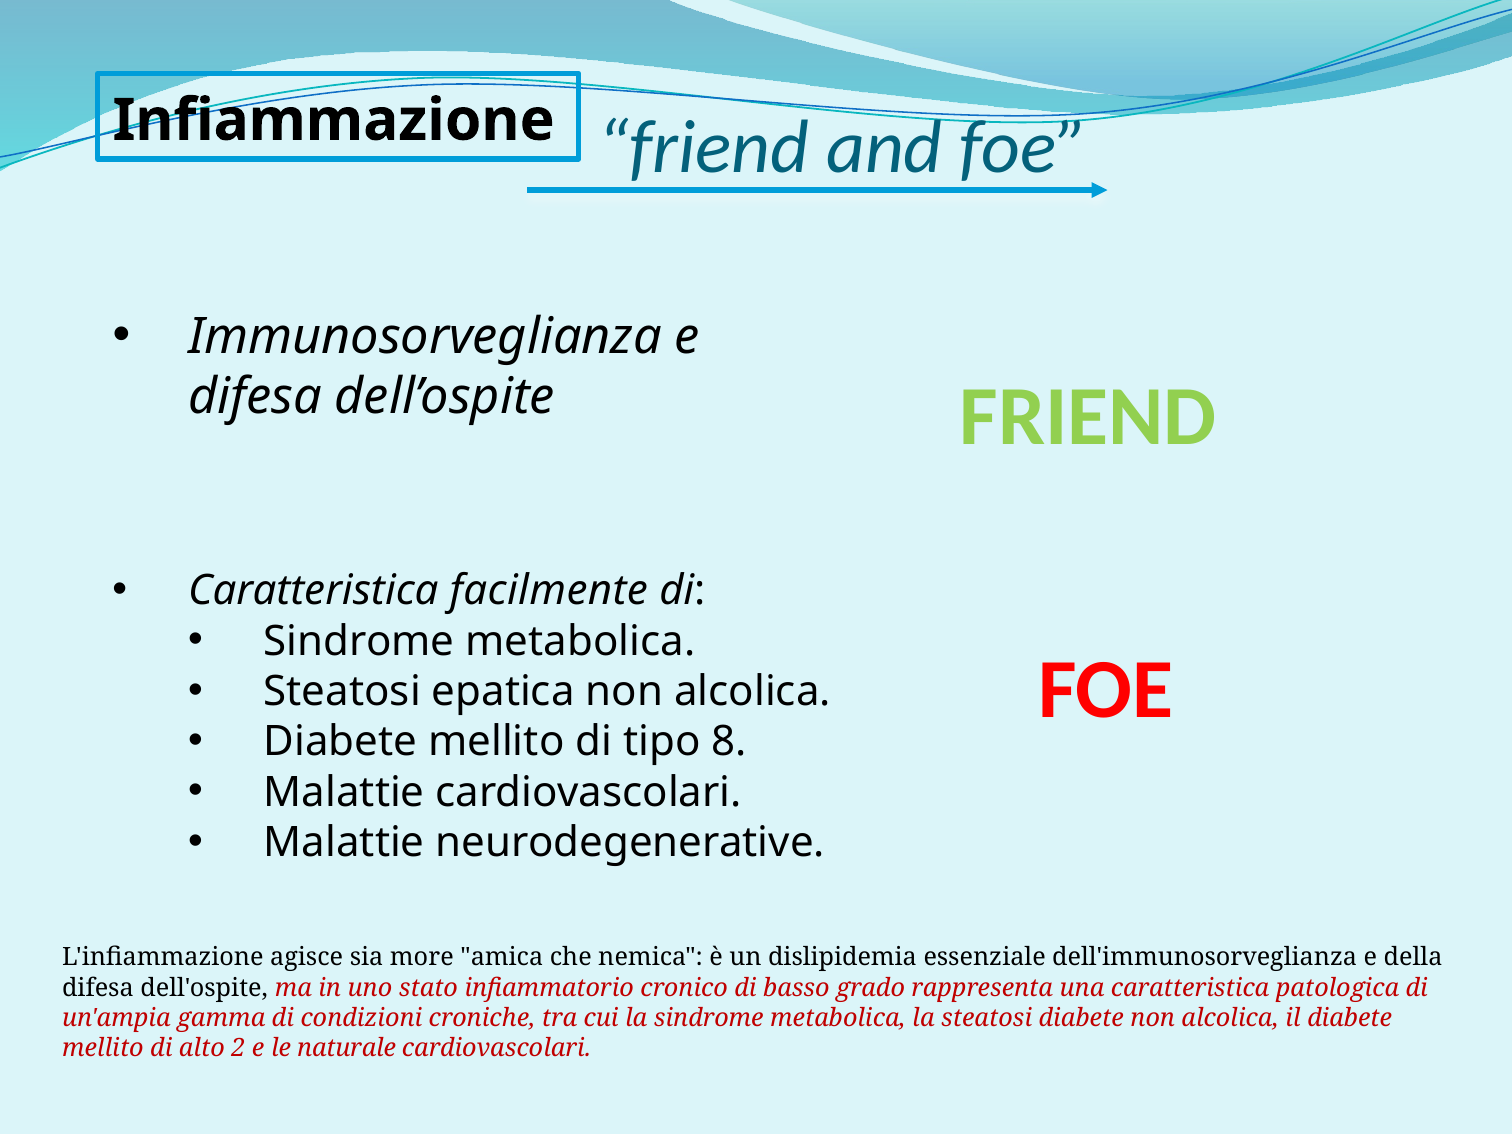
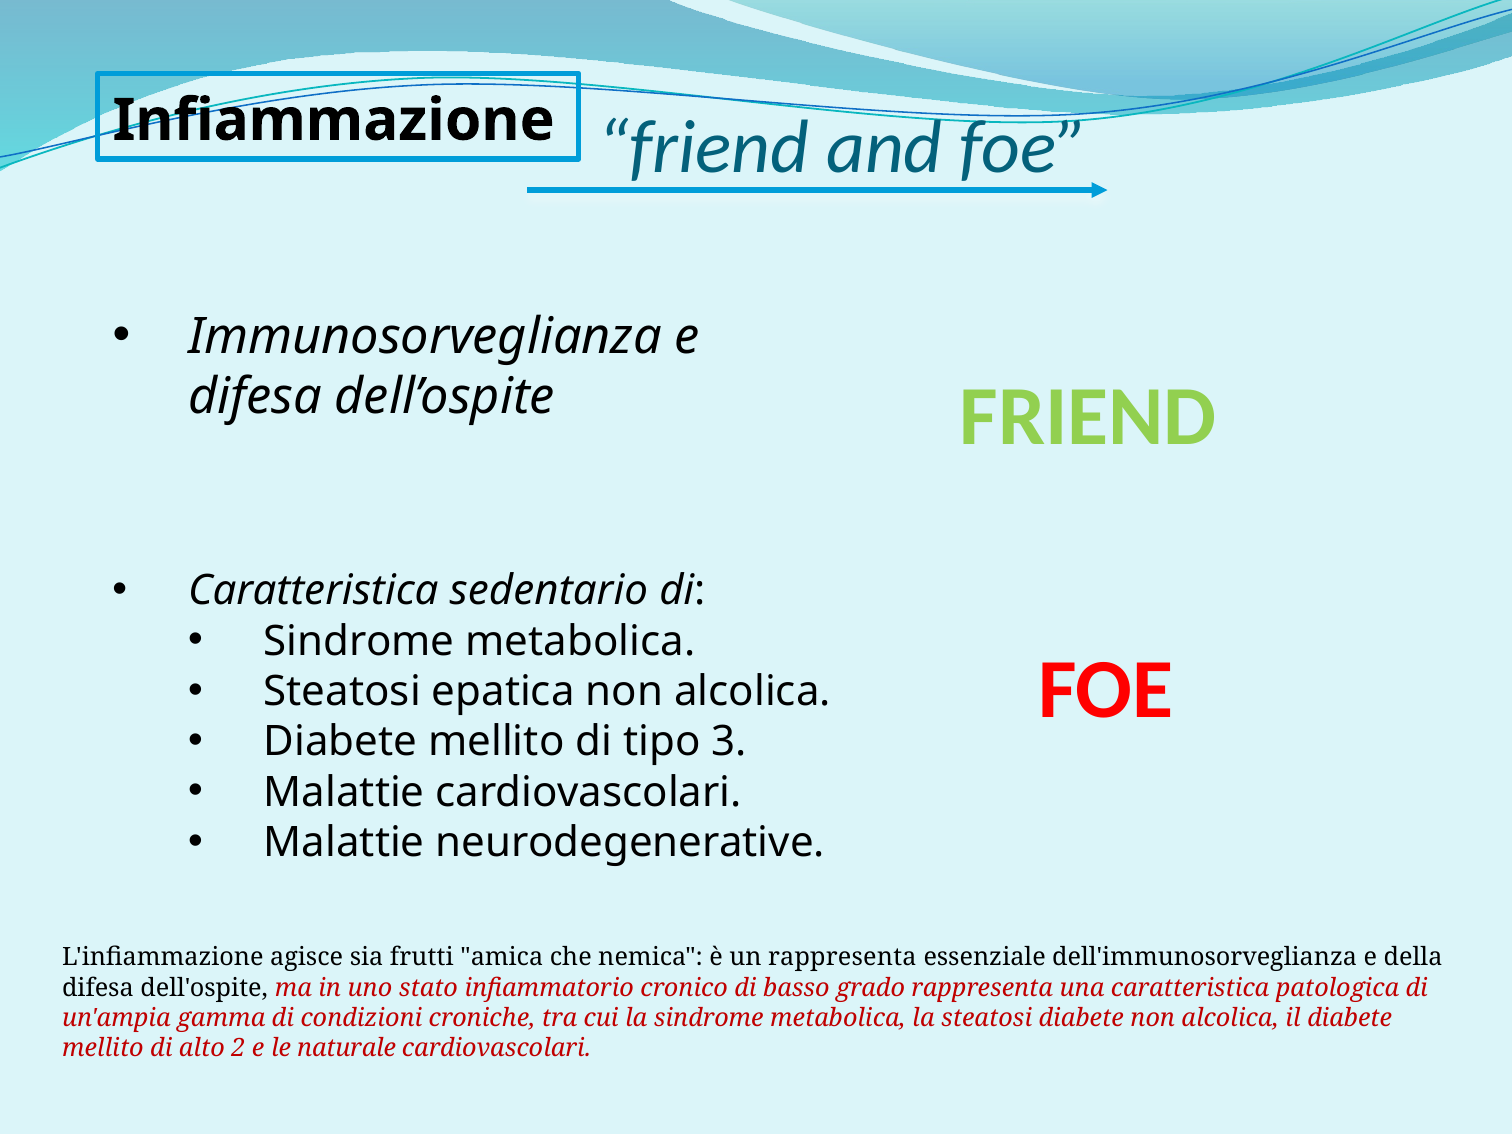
facilmente: facilmente -> sedentario
8: 8 -> 3
more: more -> frutti
un dislipidemia: dislipidemia -> rappresenta
